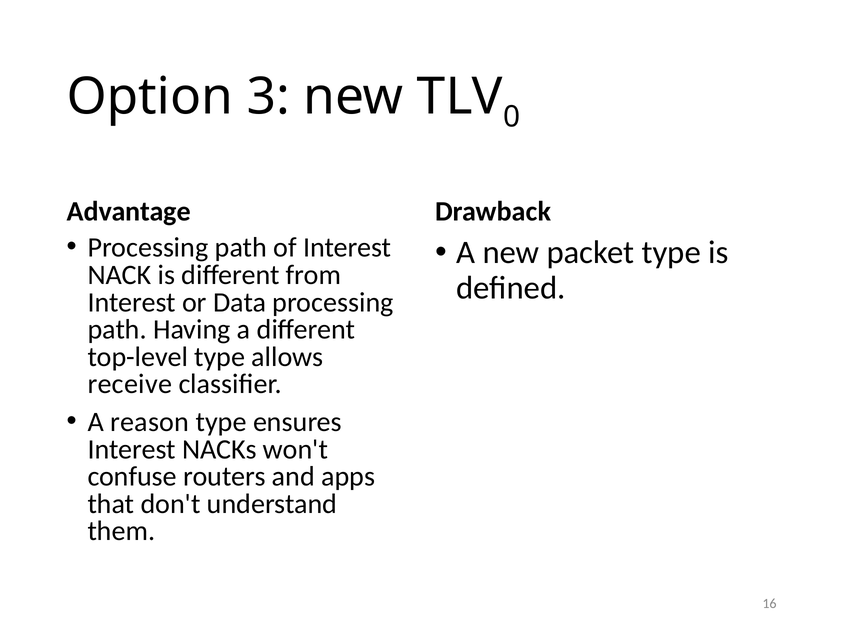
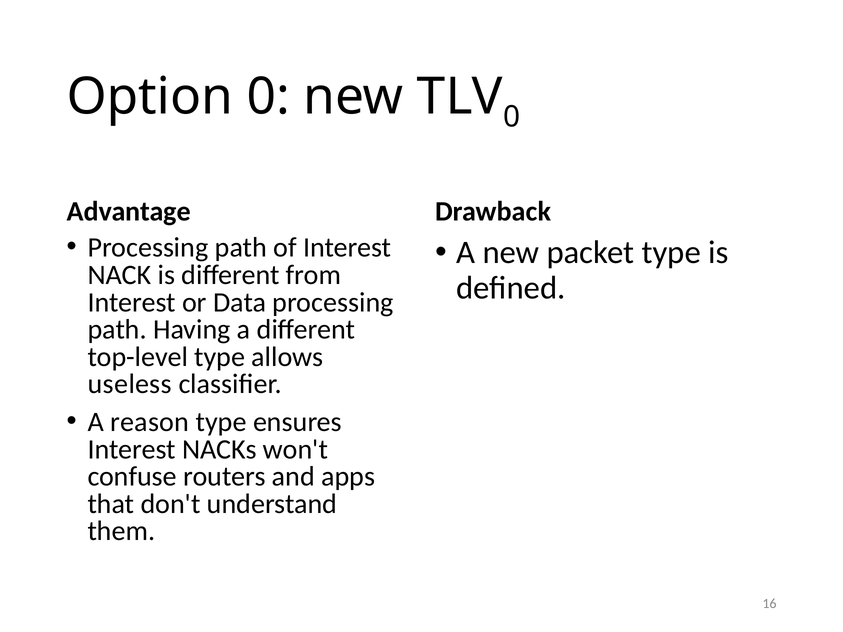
Option 3: 3 -> 0
receive: receive -> useless
